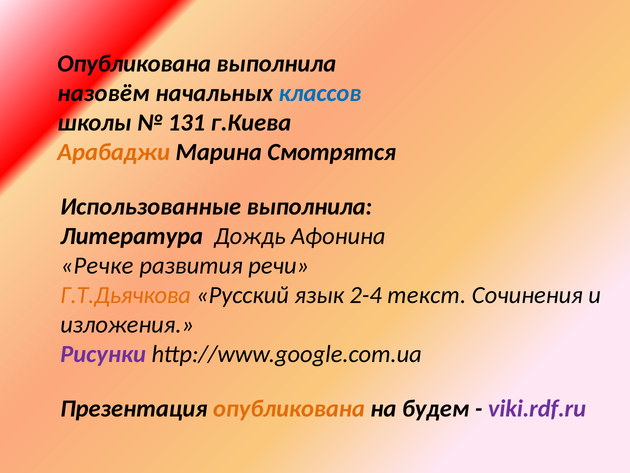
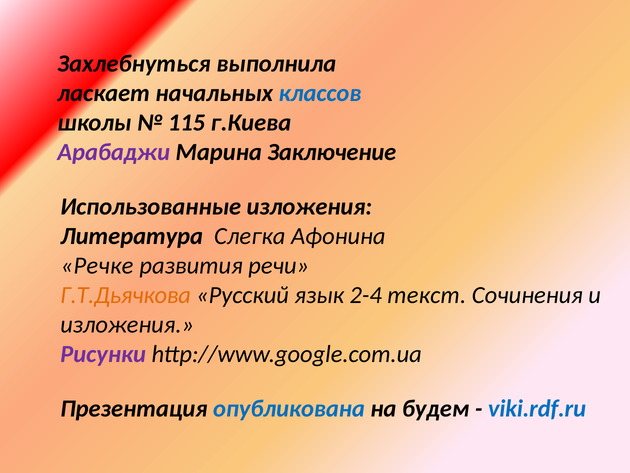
Опубликована at (134, 64): Опубликована -> Захлебнуться
назовём: назовём -> ласкает
131: 131 -> 115
Арабаджи colour: orange -> purple
Смотрятся: Смотрятся -> Заключение
Использованные выполнила: выполнила -> изложения
Дождь: Дождь -> Слегка
опубликована at (289, 408) colour: orange -> blue
viki.rdf.ru colour: purple -> blue
